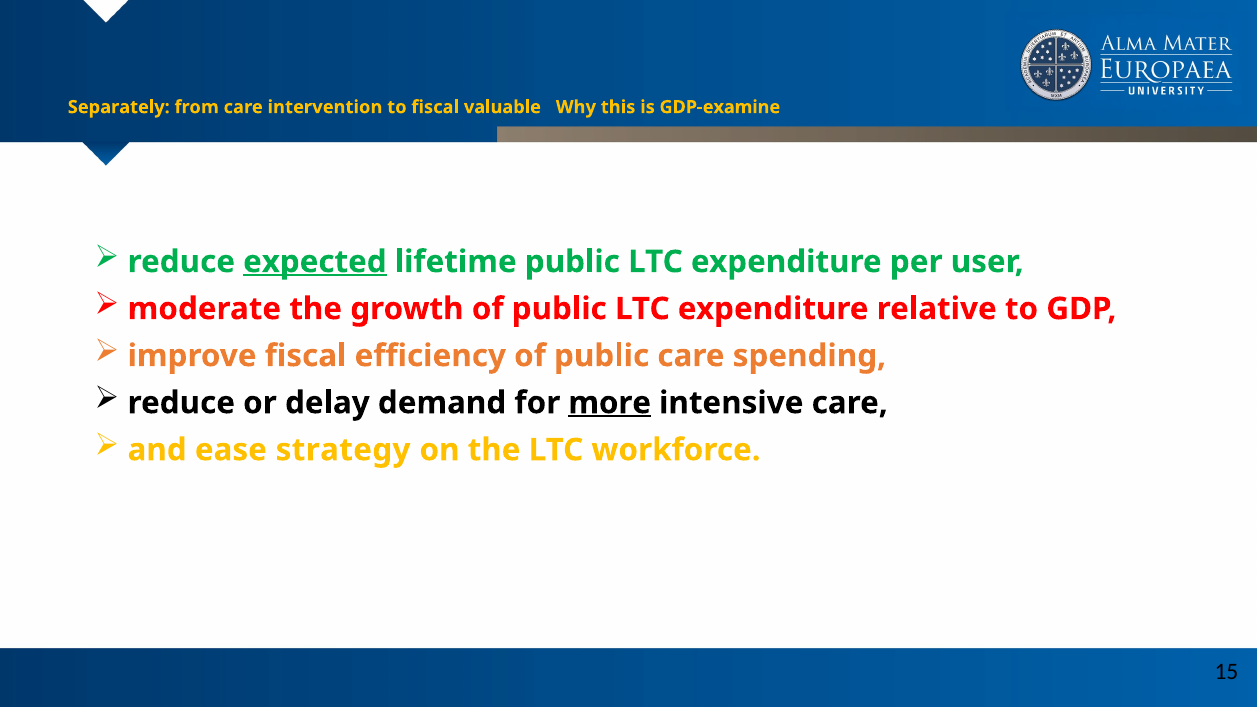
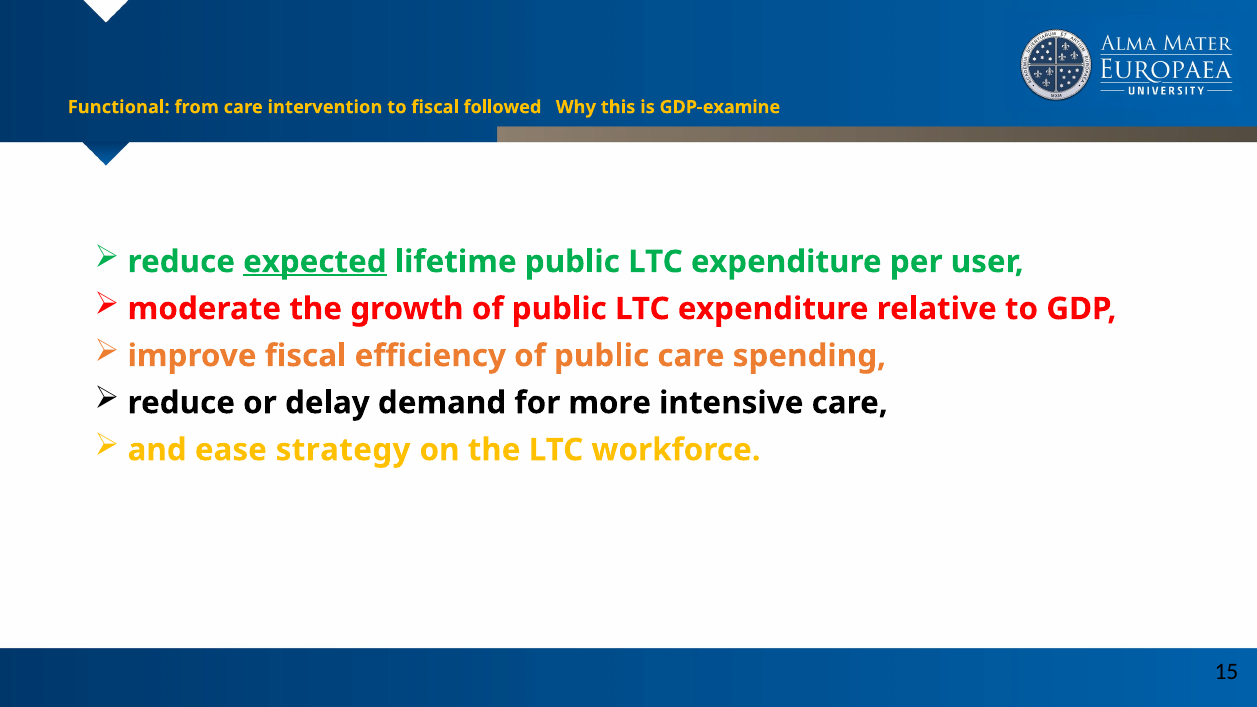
Separately: Separately -> Functional
valuable: valuable -> followed
more underline: present -> none
